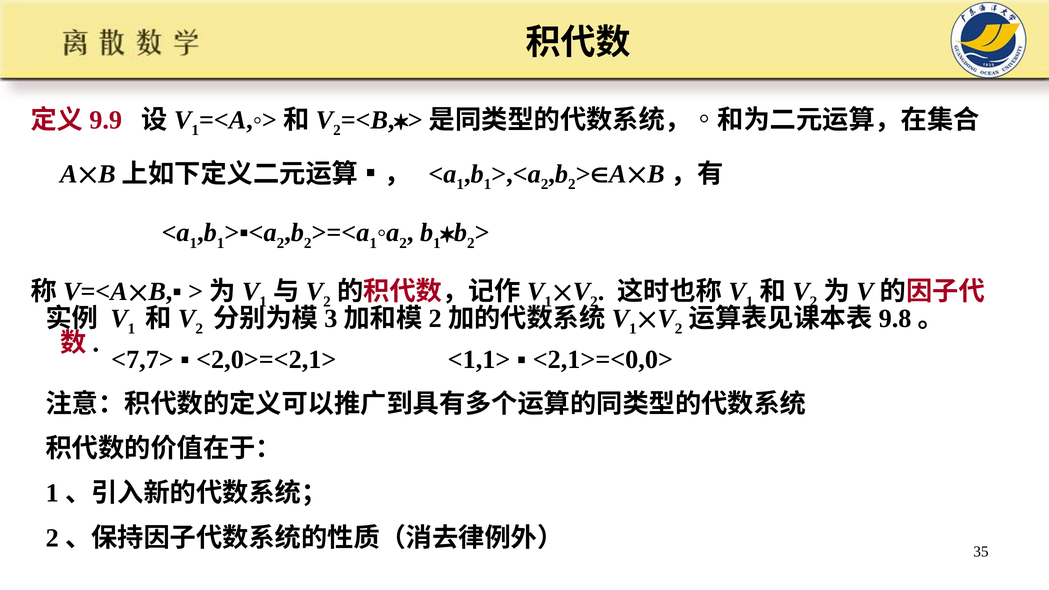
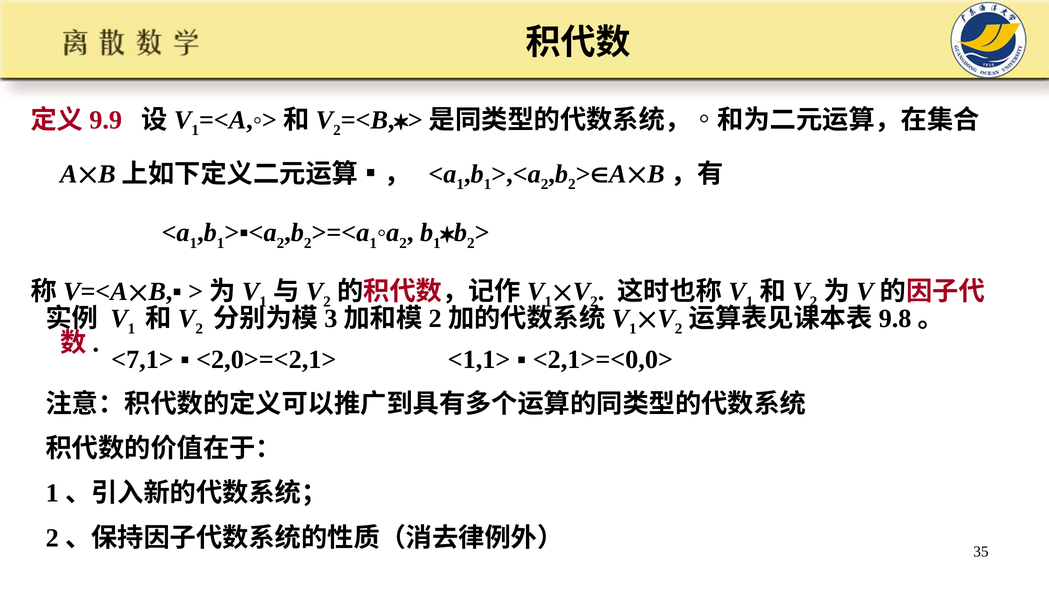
<7,7>: <7,7> -> <7,1>
